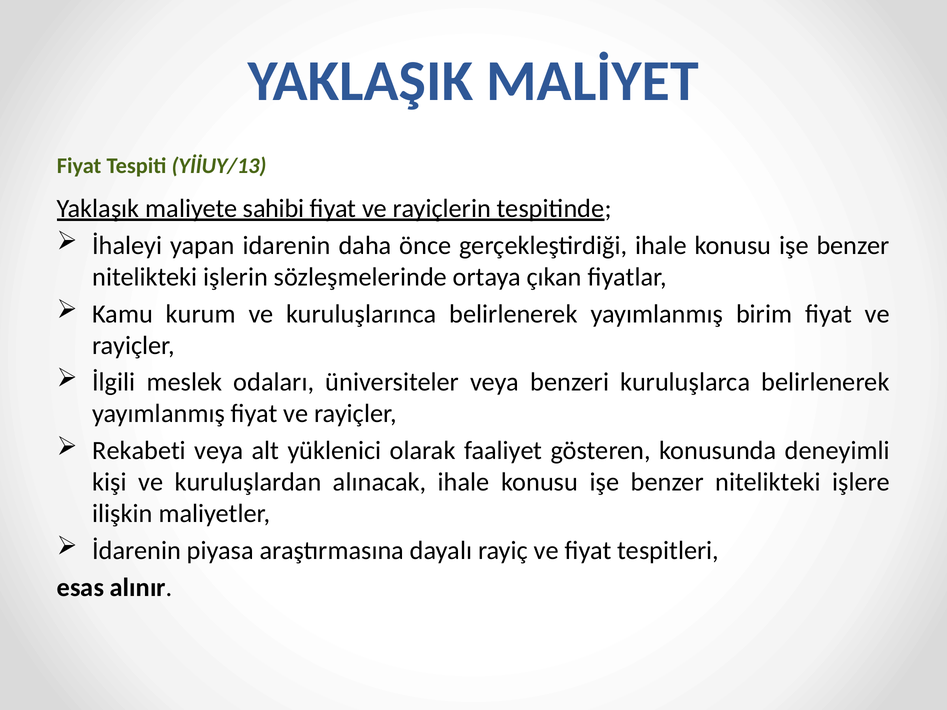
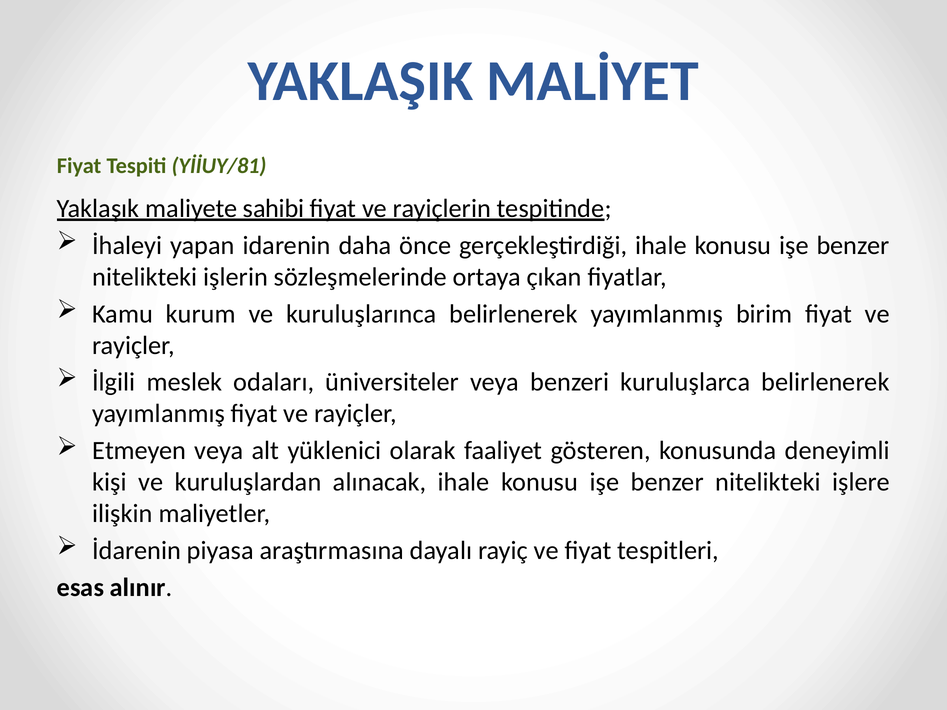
YİİUY/13: YİİUY/13 -> YİİUY/81
Rekabeti: Rekabeti -> Etmeyen
